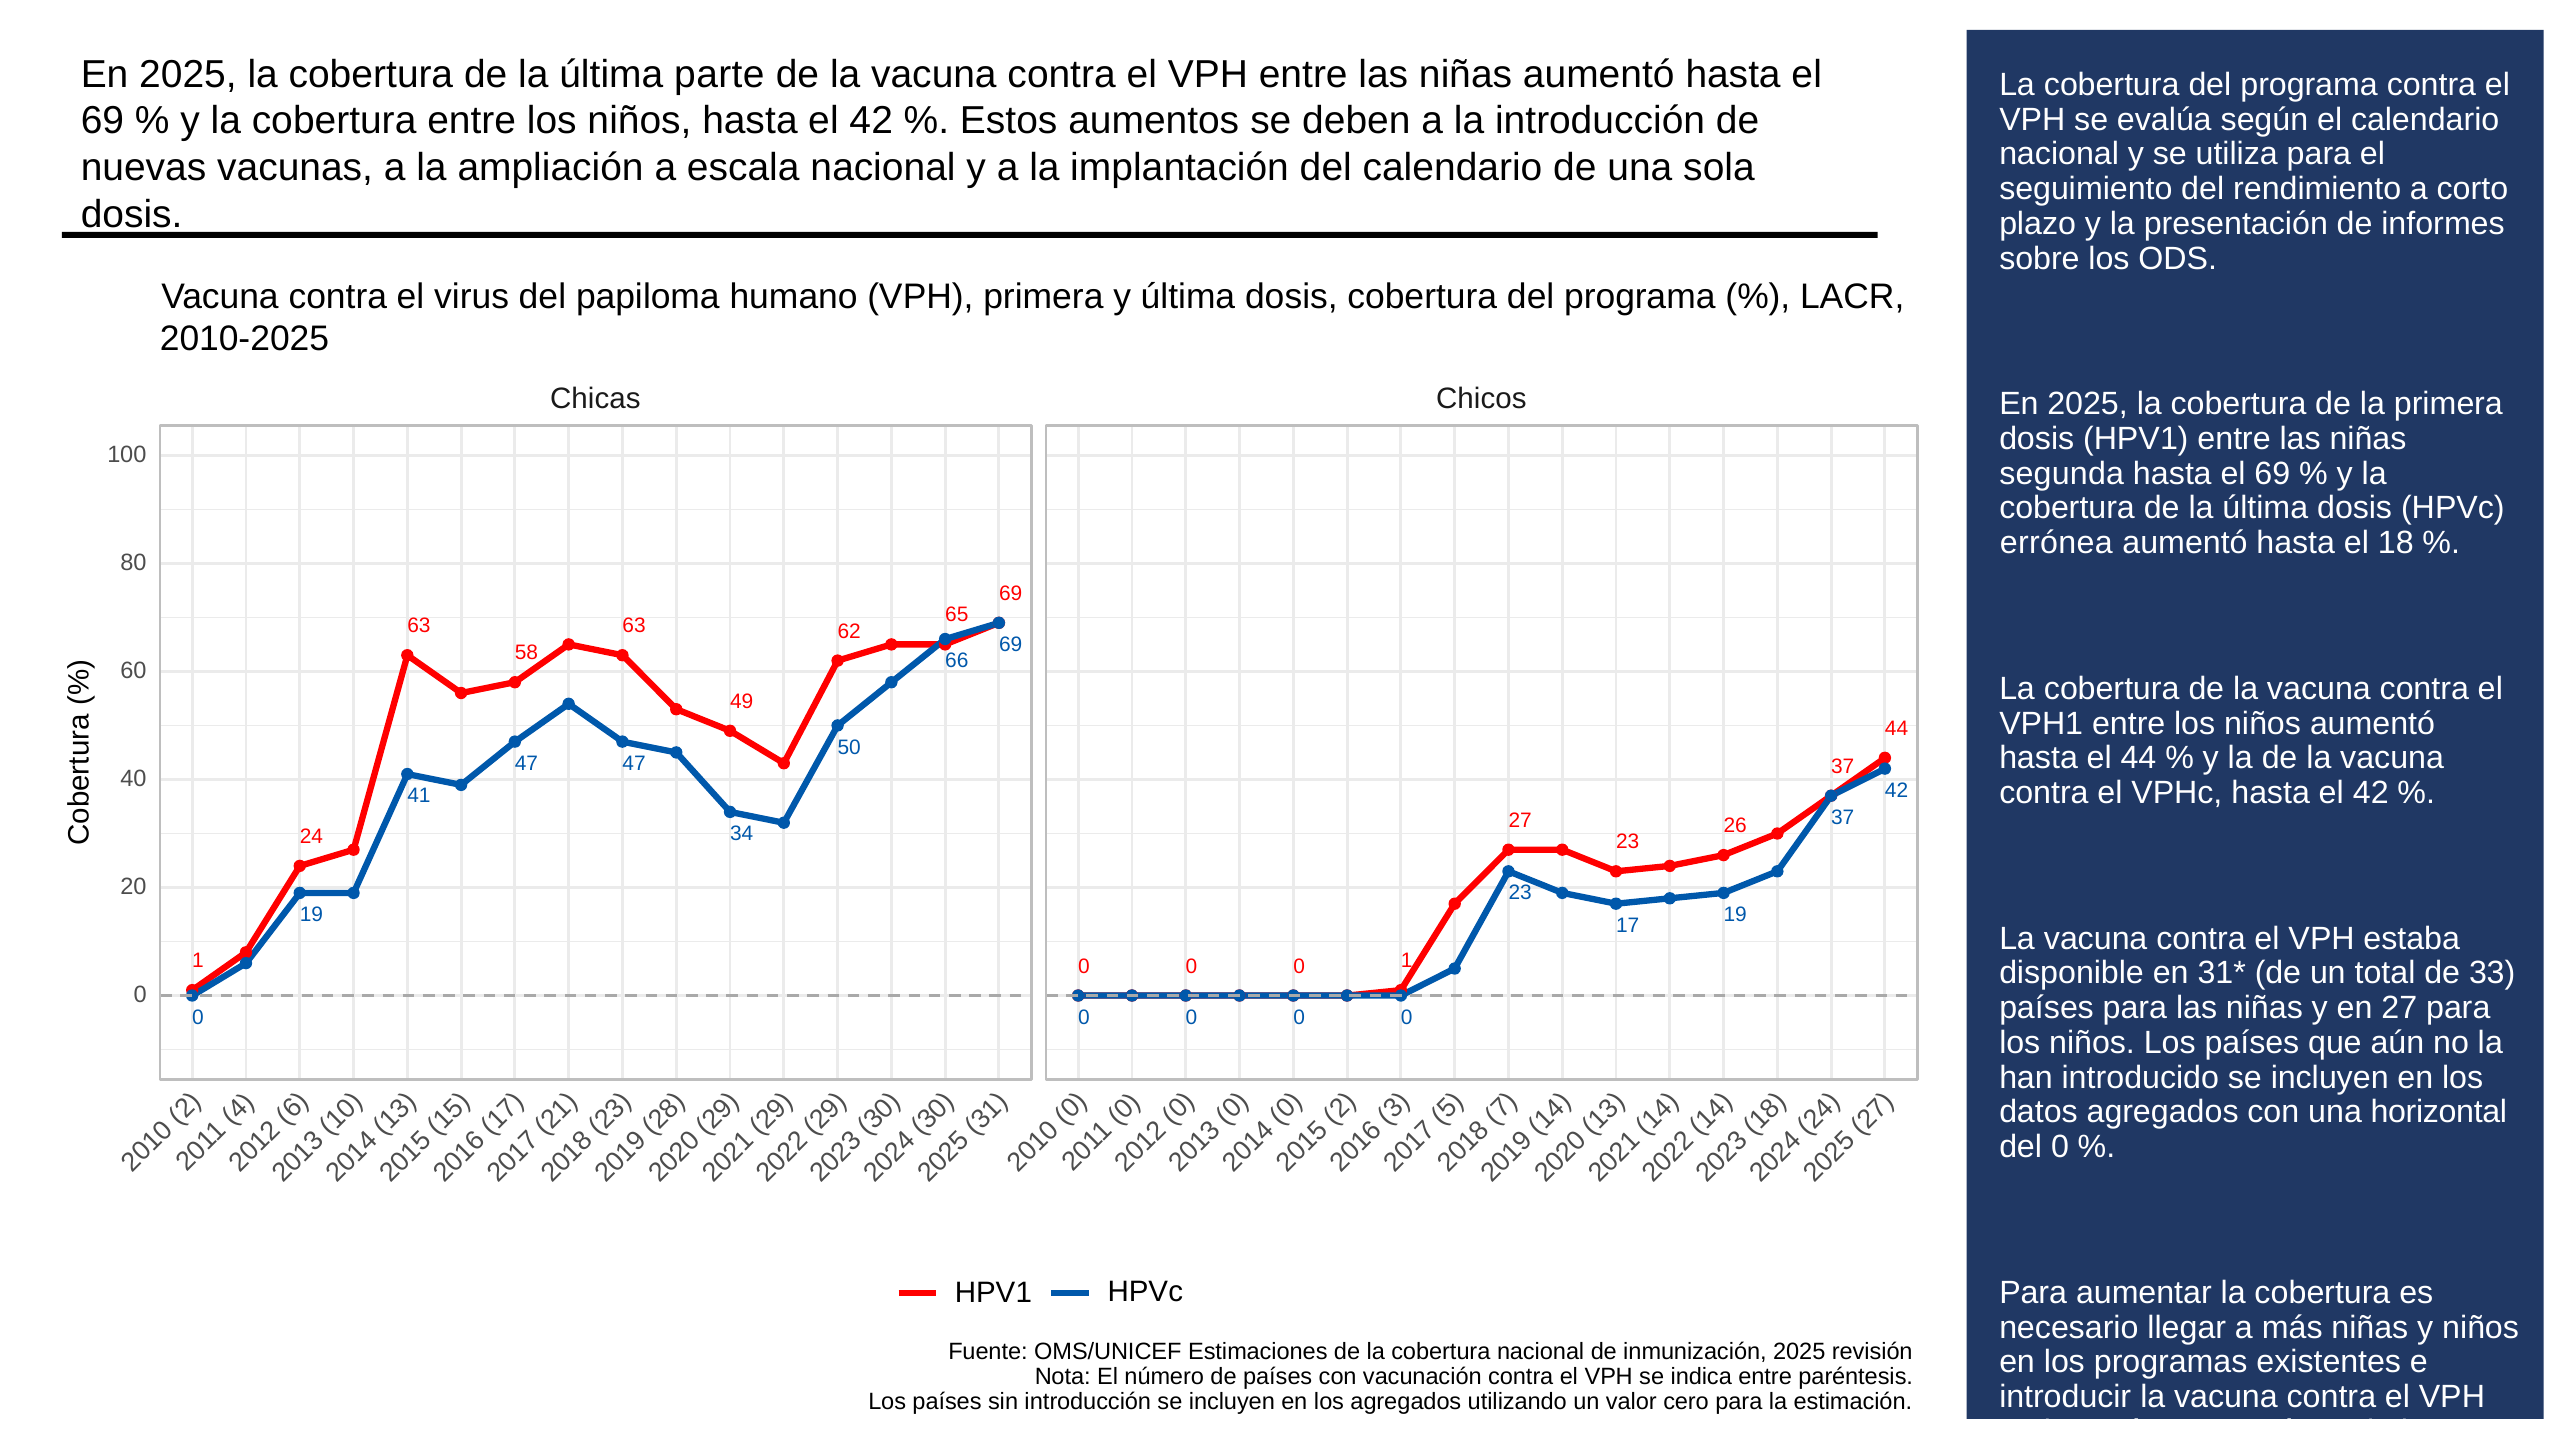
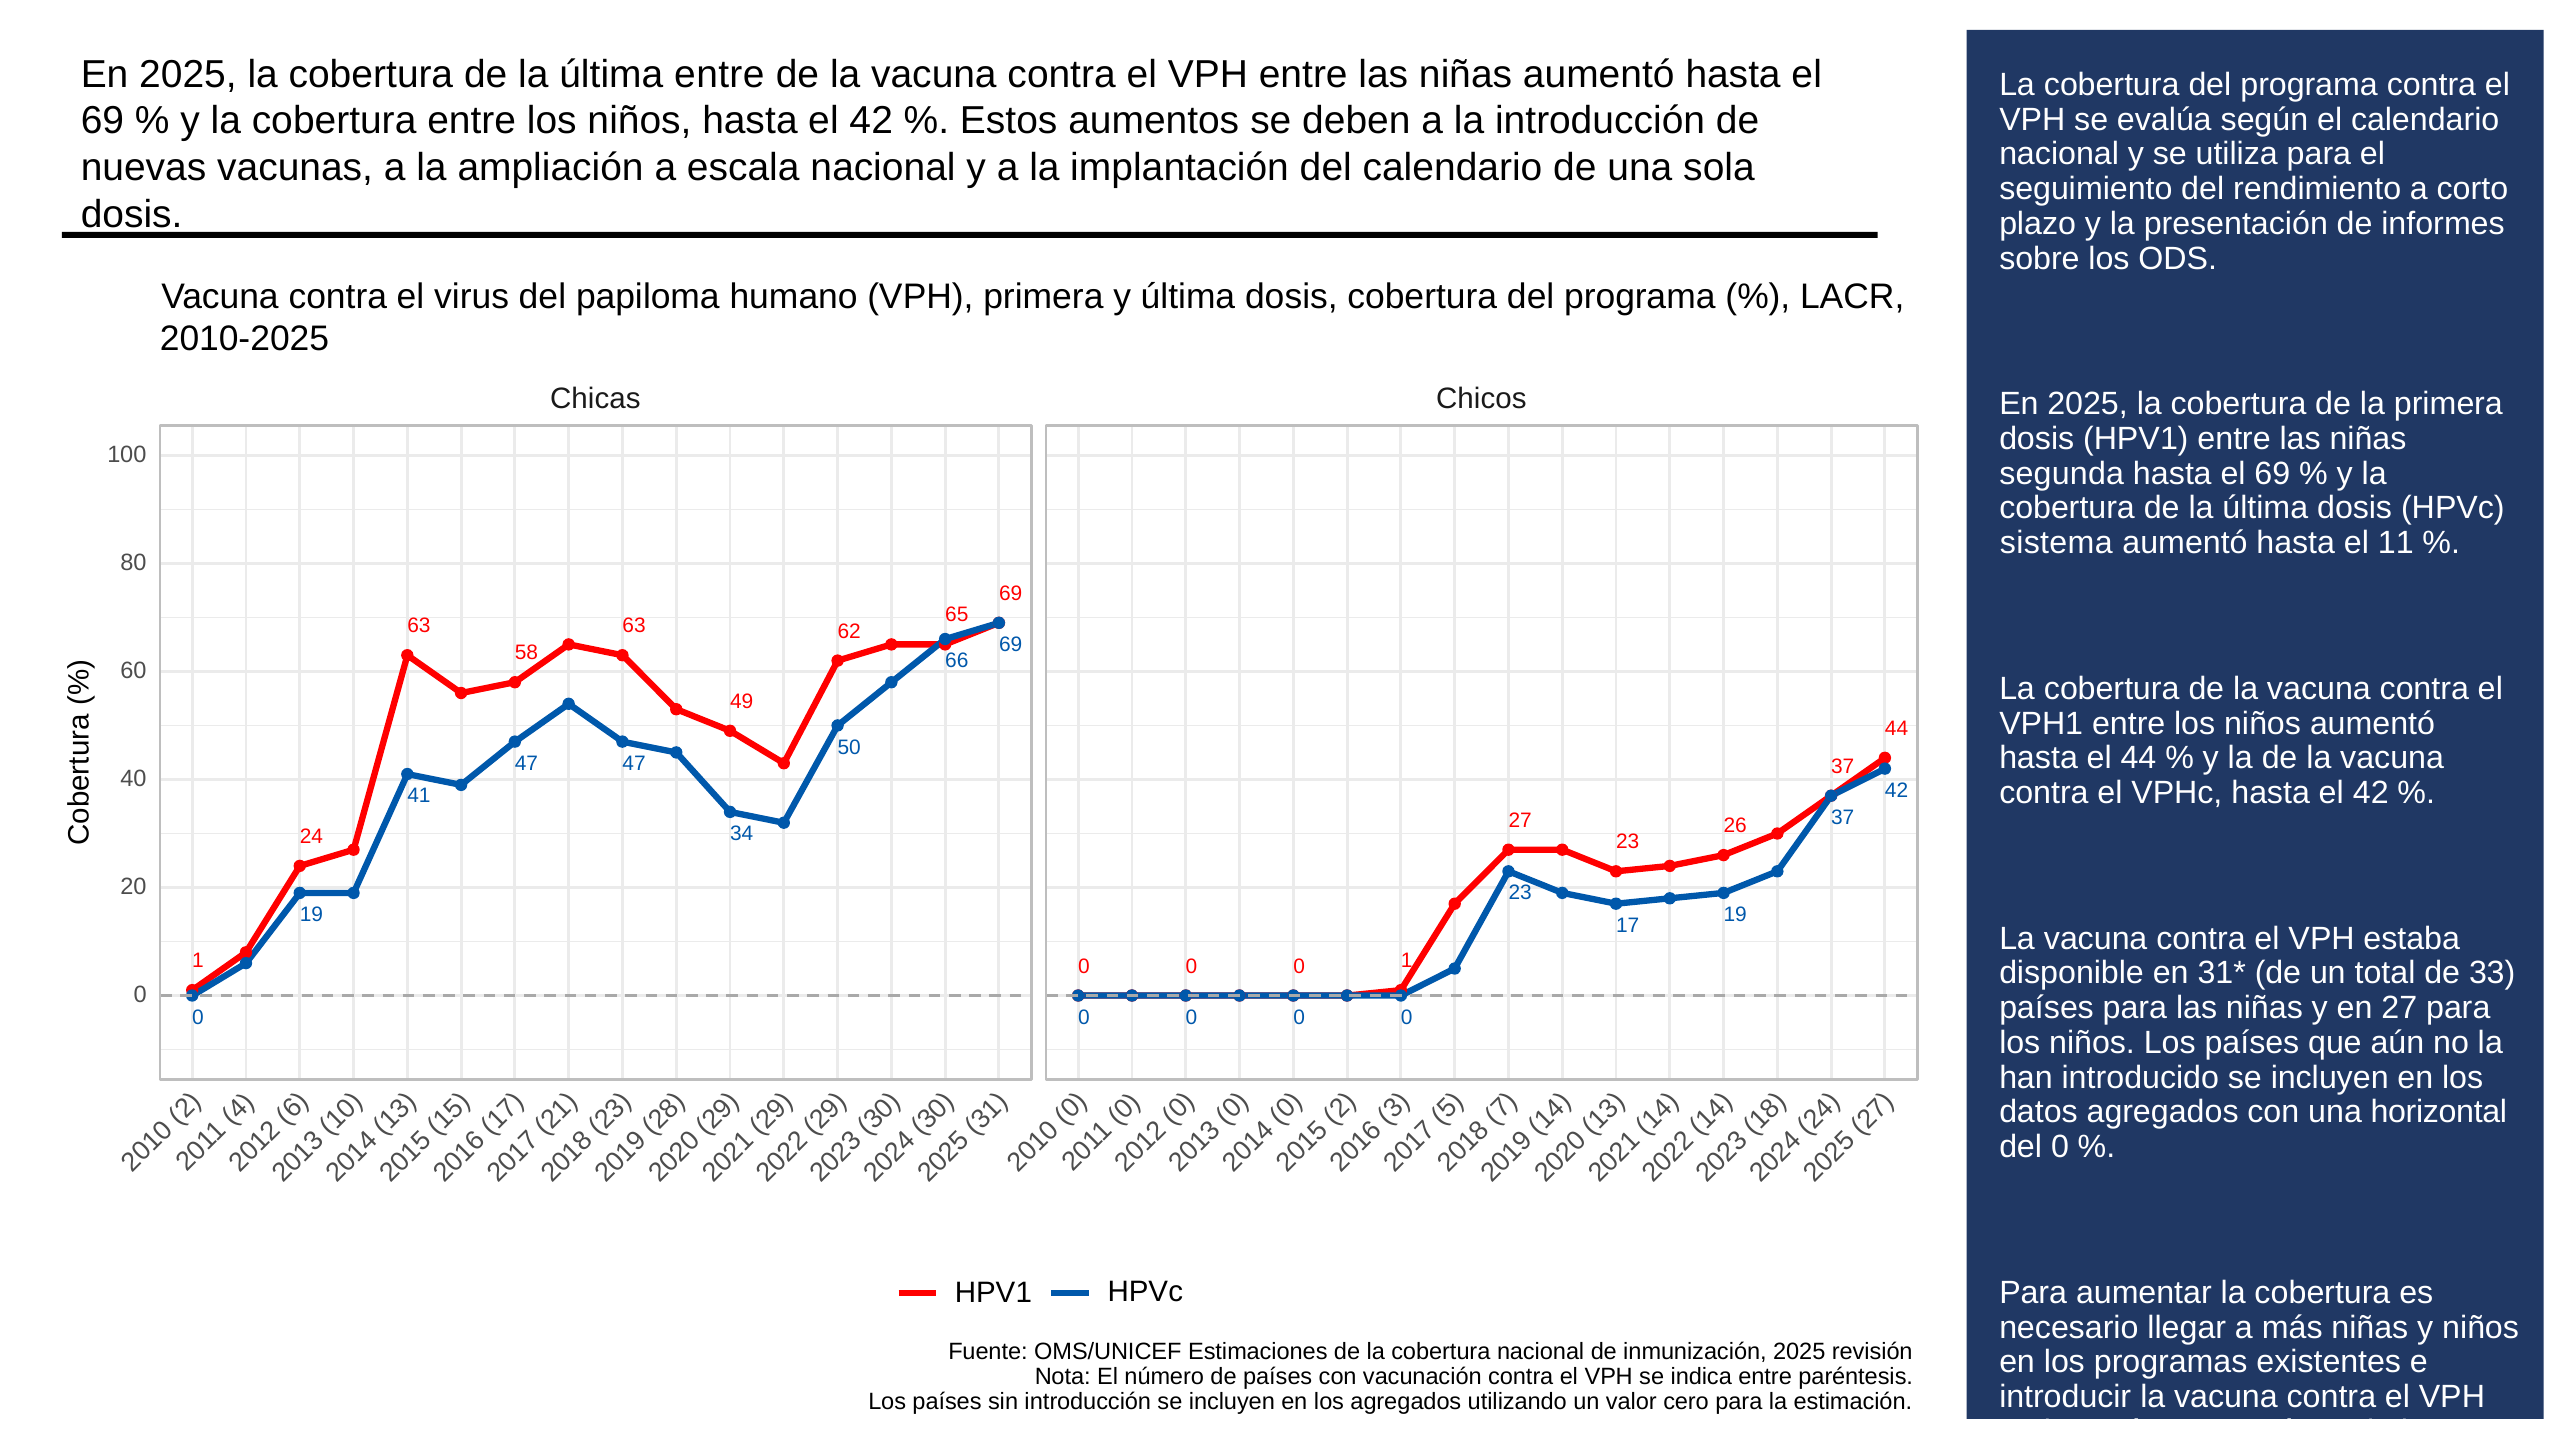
última parte: parte -> entre
errónea: errónea -> sistema
18: 18 -> 11
